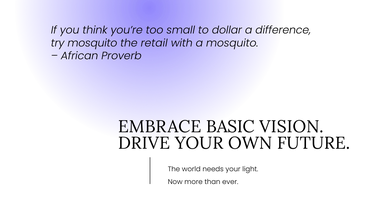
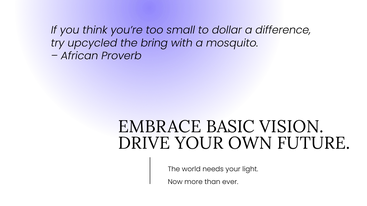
try mosquito: mosquito -> upcycled
retail: retail -> bring
